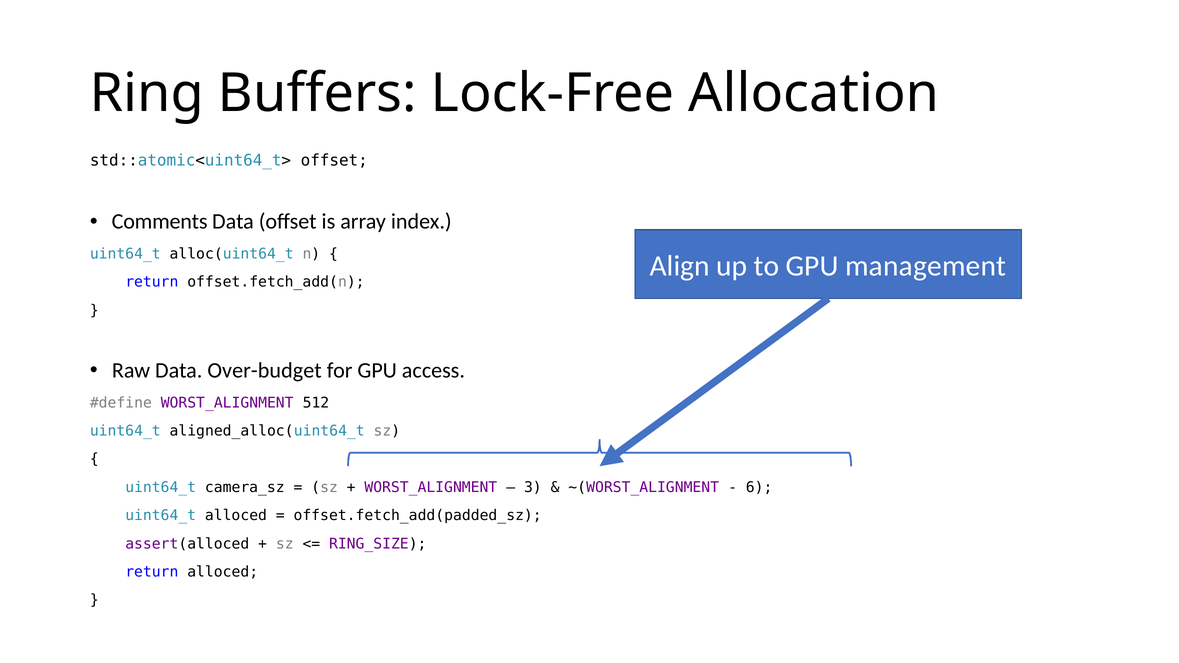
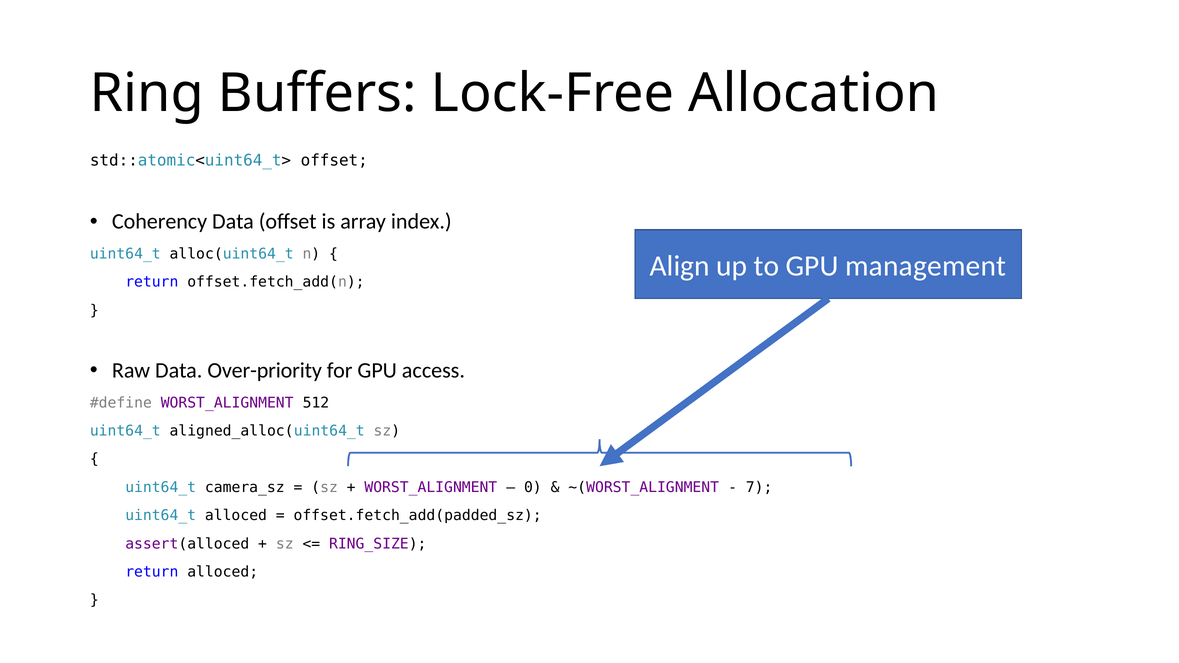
Comments: Comments -> Coherency
Over-budget: Over-budget -> Over-priority
3: 3 -> 0
6: 6 -> 7
